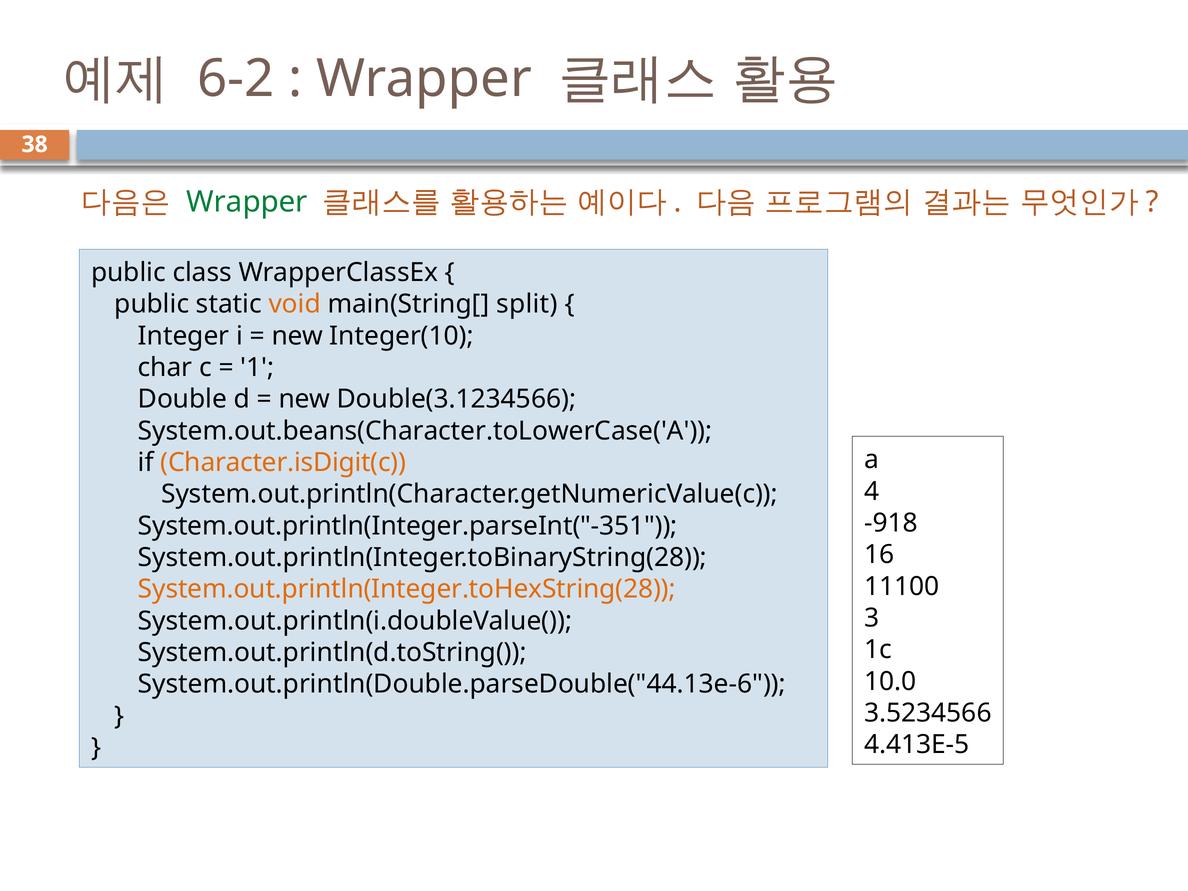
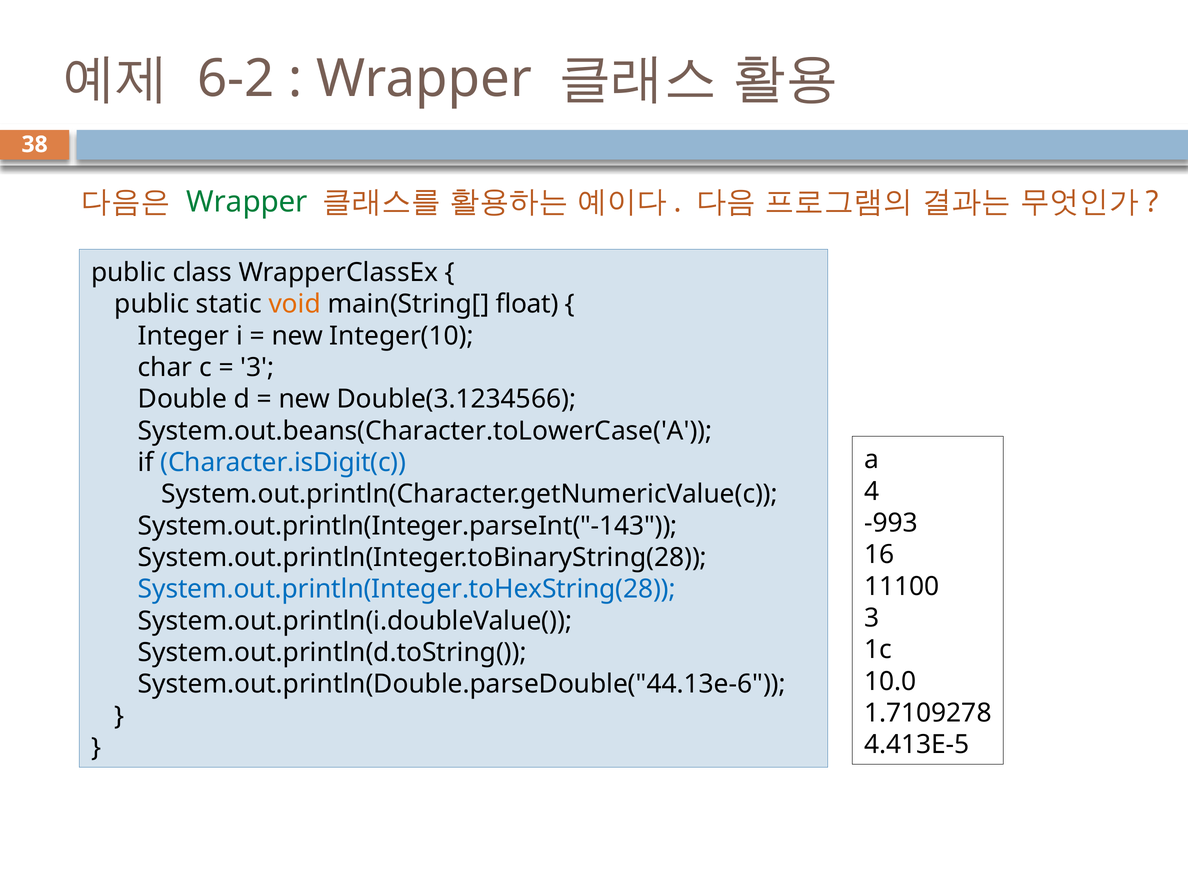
split: split -> float
1 at (257, 368): 1 -> 3
Character.isDigit(c colour: orange -> blue
-918: -918 -> -993
System.out.println(Integer.parseInt("-351: System.out.println(Integer.parseInt("-351 -> System.out.println(Integer.parseInt("-143
System.out.println(Integer.toHexString(28 colour: orange -> blue
3.5234566: 3.5234566 -> 1.7109278
